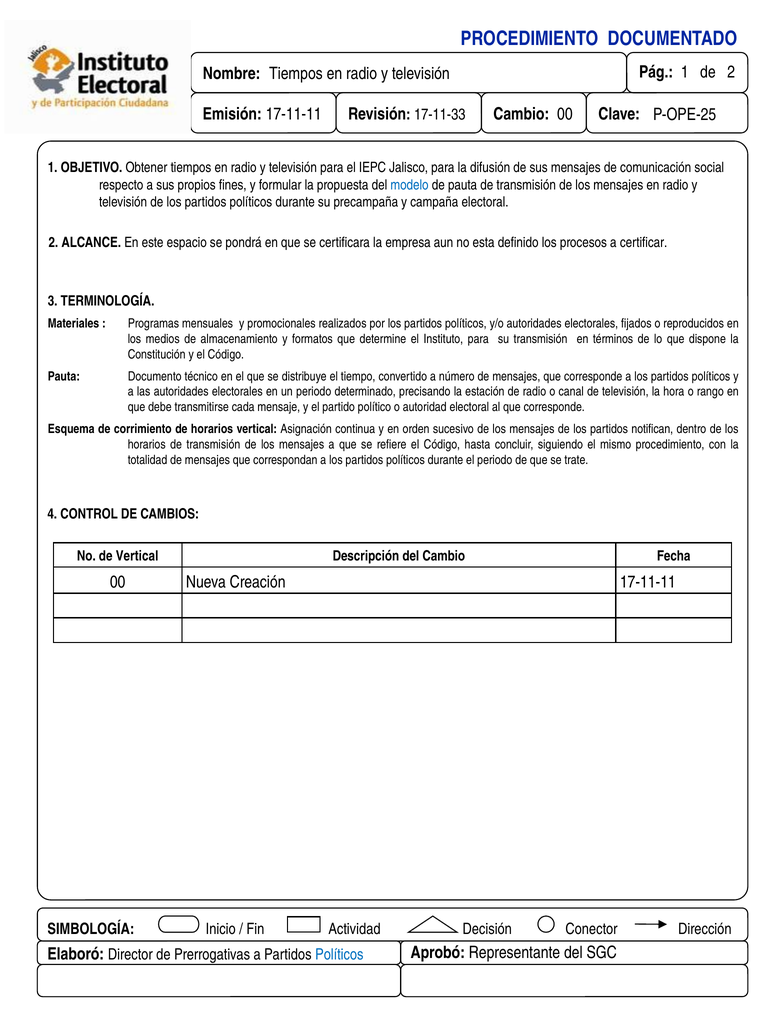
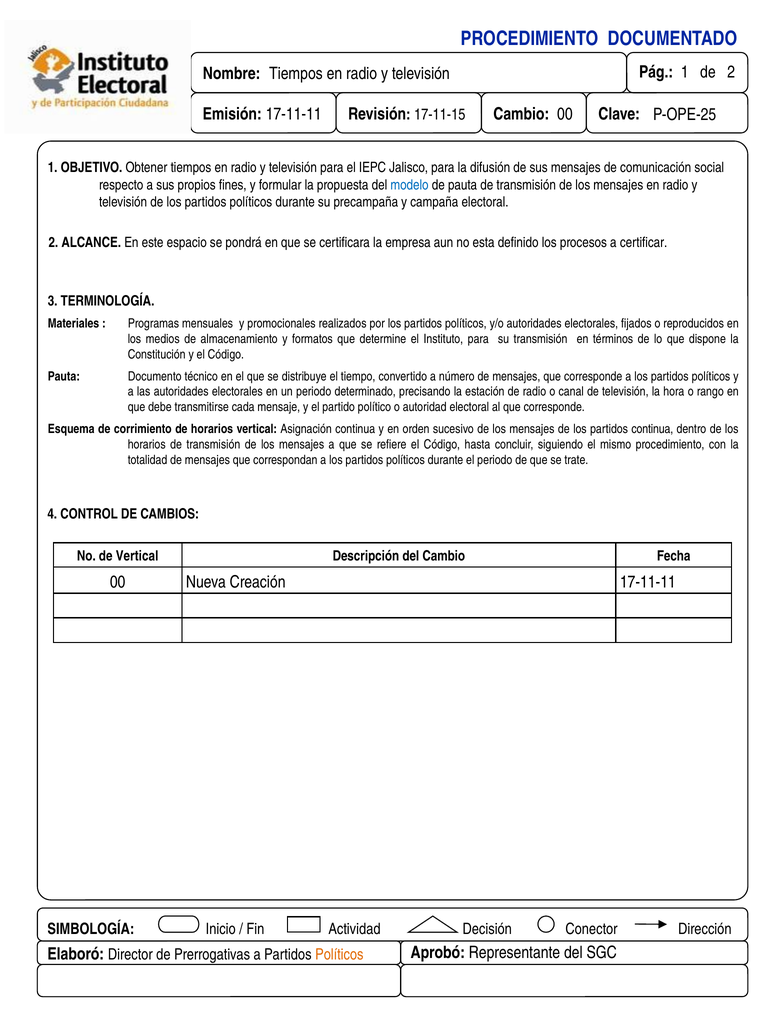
17-11-33: 17-11-33 -> 17-11-15
partidos notifican: notifican -> continua
Políticos at (339, 955) colour: blue -> orange
